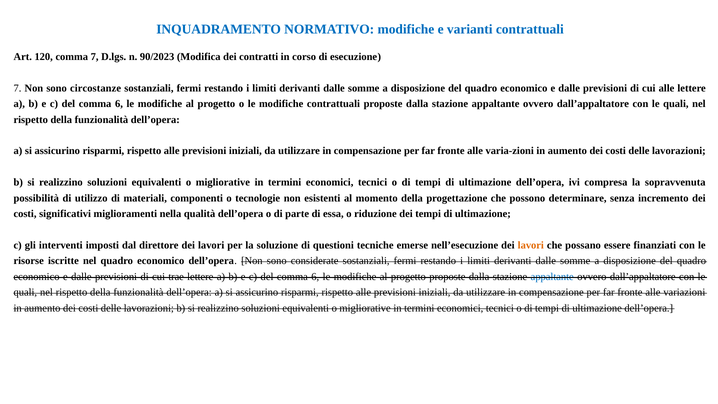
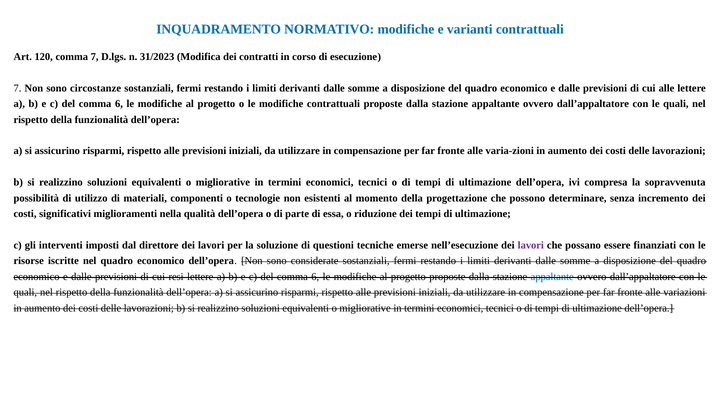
90/2023: 90/2023 -> 31/2023
lavori at (531, 245) colour: orange -> purple
trae: trae -> resi
